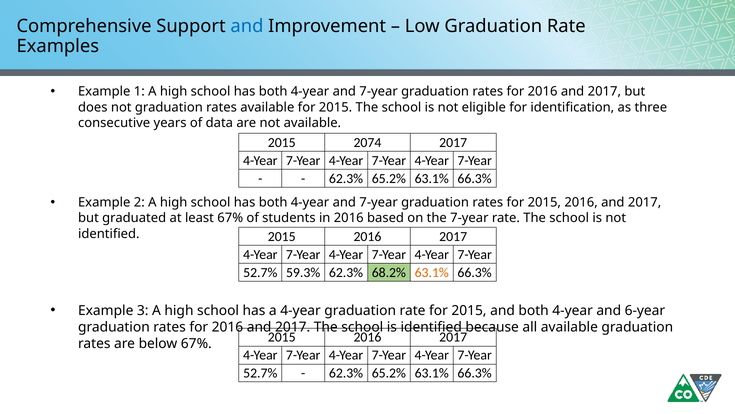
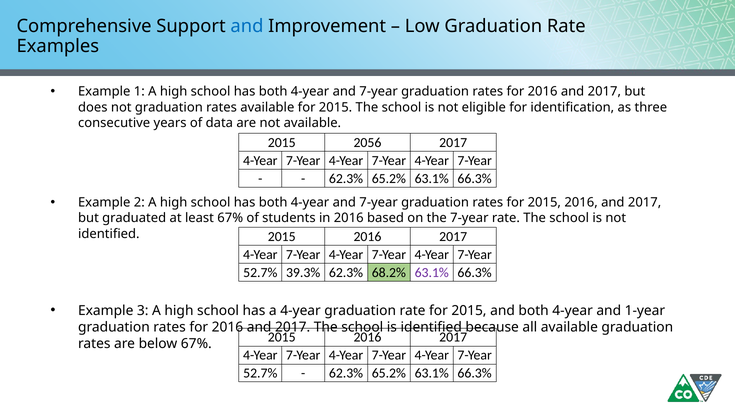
2074: 2074 -> 2056
59.3%: 59.3% -> 39.3%
63.1% at (432, 272) colour: orange -> purple
6-year: 6-year -> 1-year
